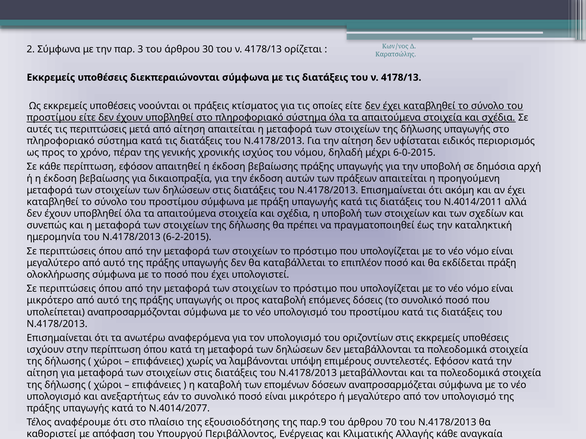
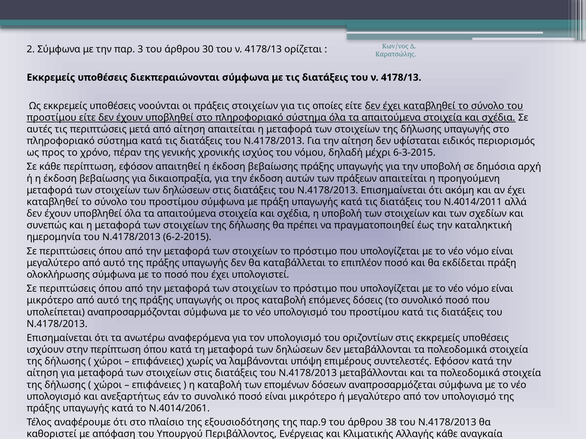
πράξεις κτίσματος: κτίσματος -> στοιχείων
6-0-2015: 6-0-2015 -> 6-3-2015
Ν.4014/2077: Ν.4014/2077 -> Ν.4014/2061
70: 70 -> 38
